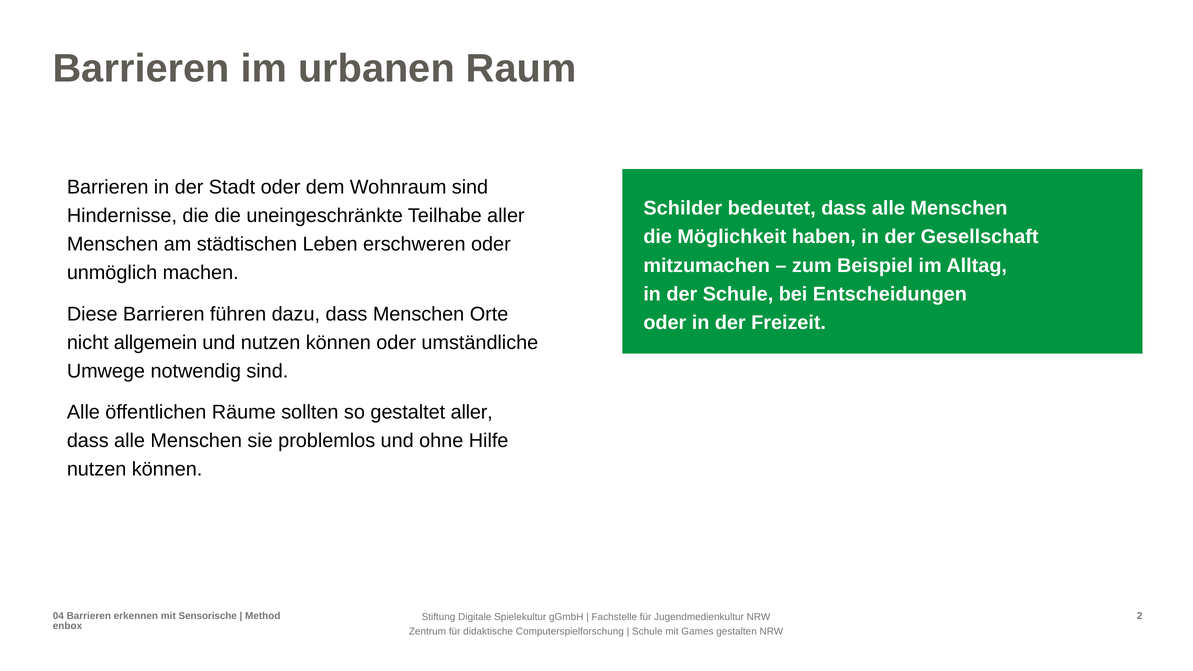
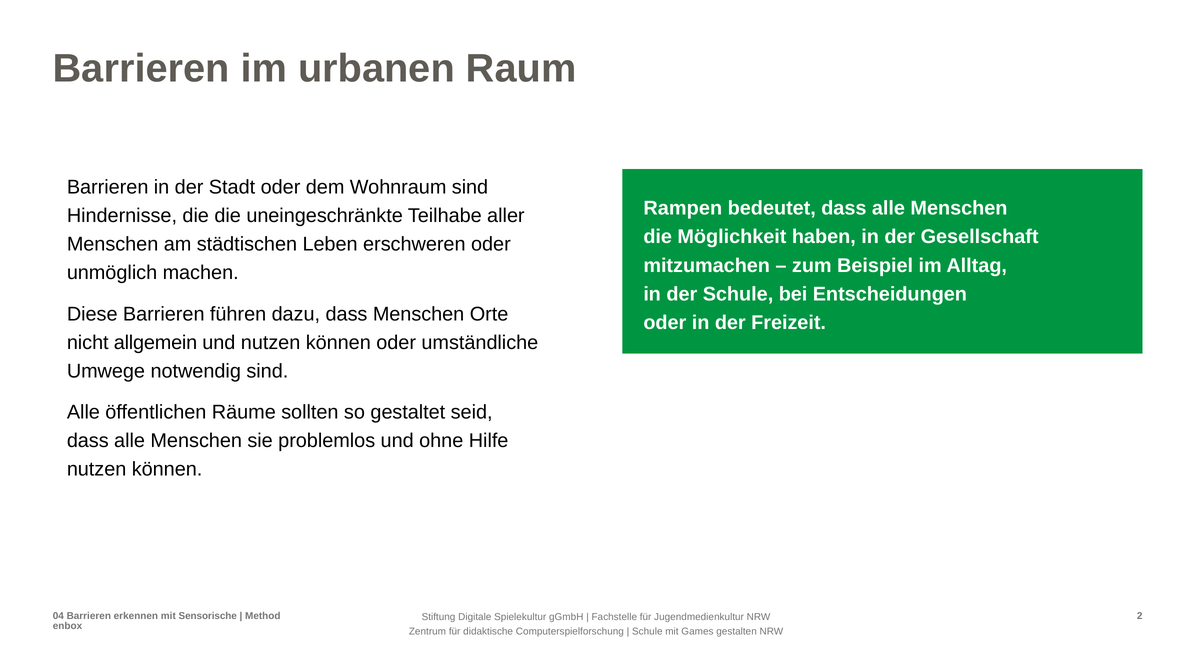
Schilder: Schilder -> Rampen
gestaltet aller: aller -> seid
